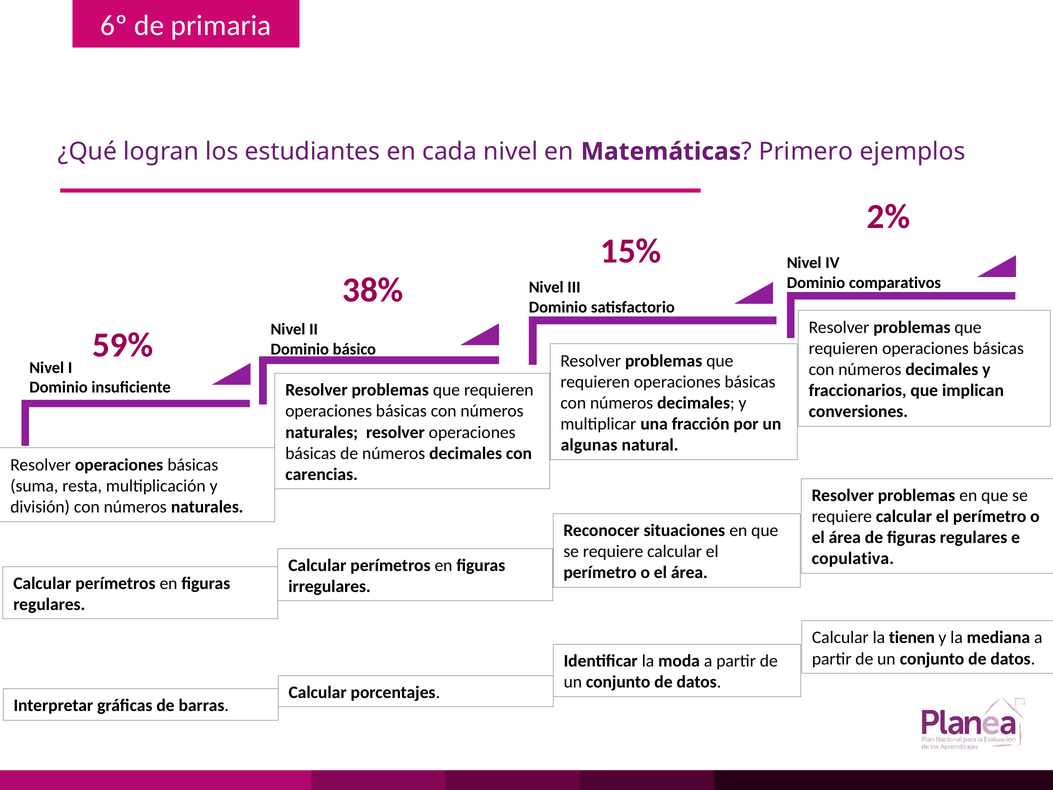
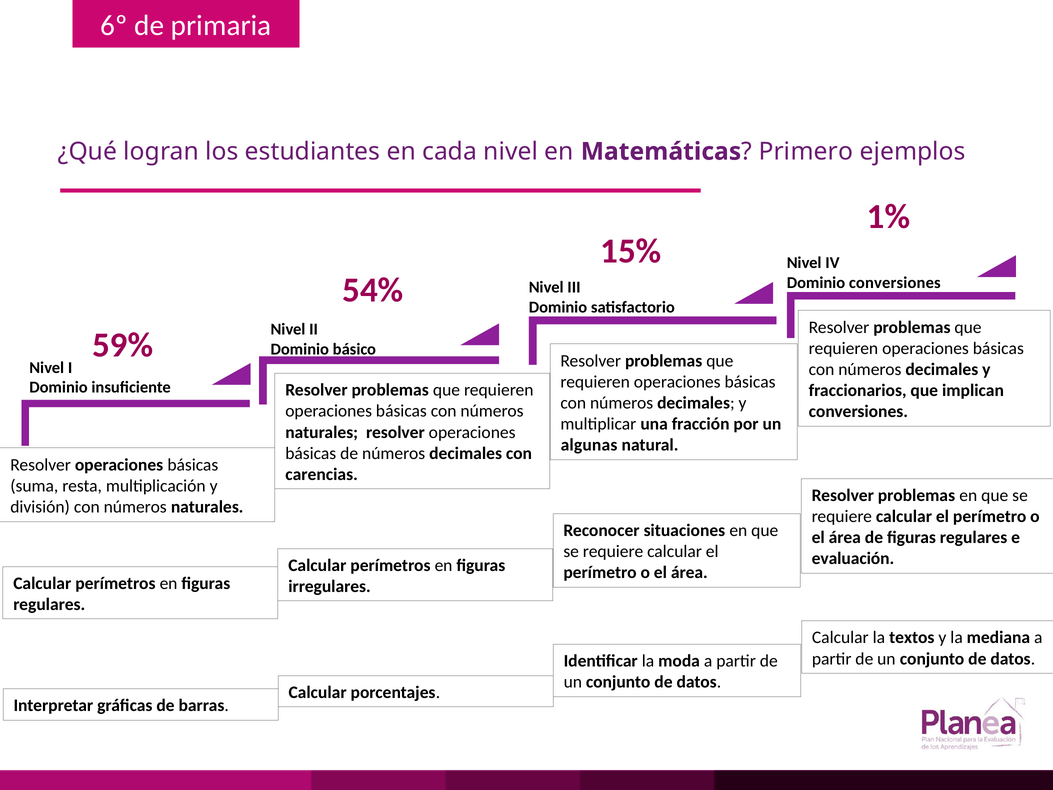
2%: 2% -> 1%
Dominio comparativos: comparativos -> conversiones
38%: 38% -> 54%
copulativa: copulativa -> evaluación
tienen: tienen -> textos
